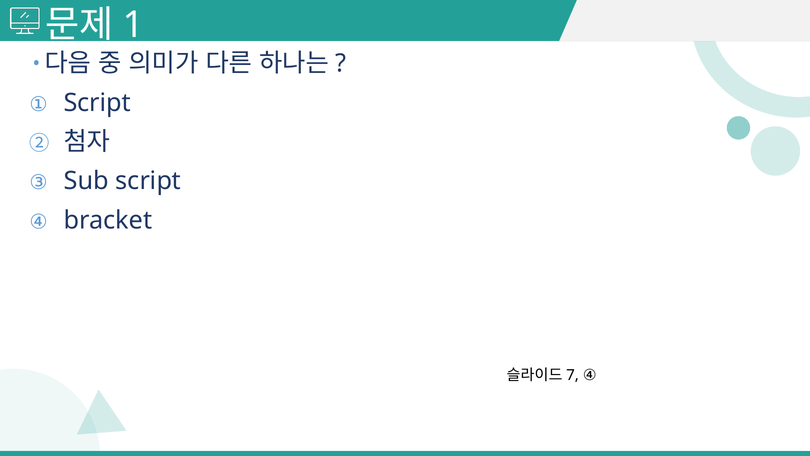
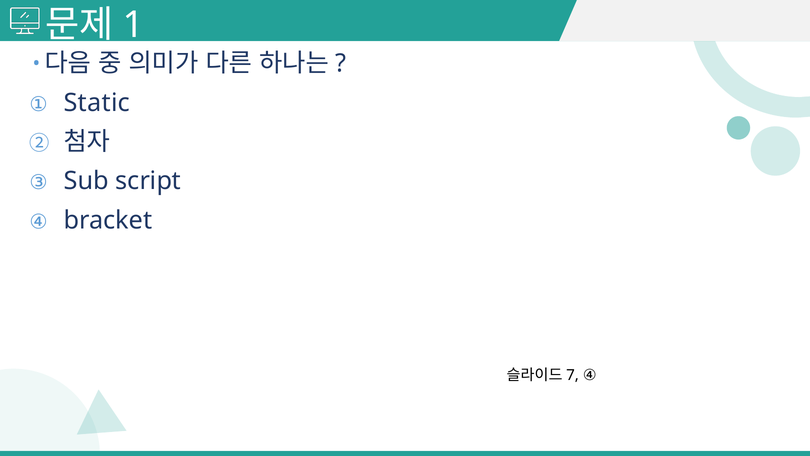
Script at (97, 103): Script -> Static
